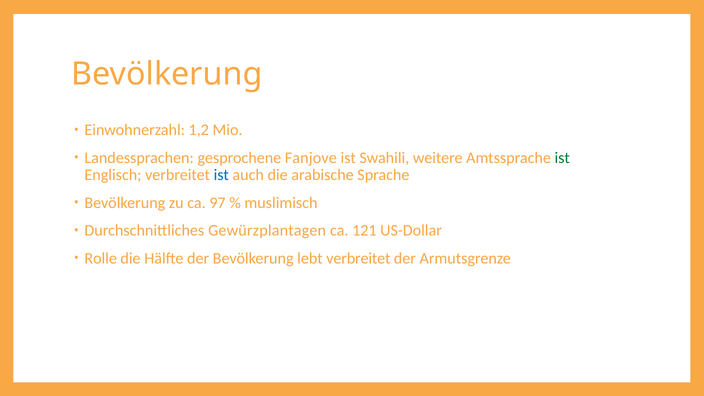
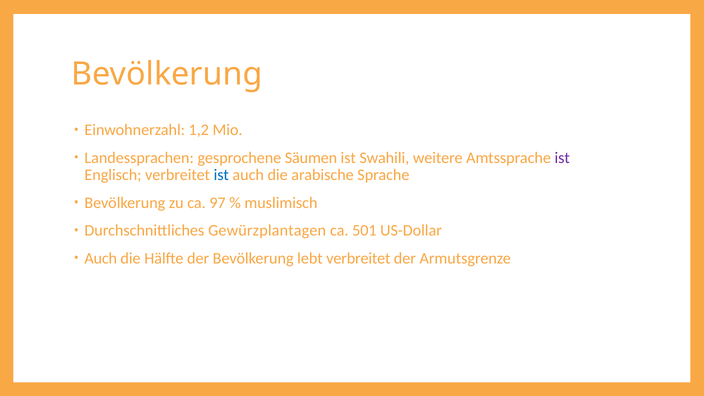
Fanjove: Fanjove -> Säumen
ist at (562, 158) colour: green -> purple
121: 121 -> 501
Rolle at (101, 258): Rolle -> Auch
